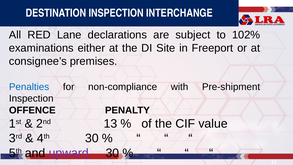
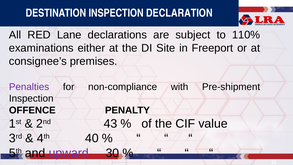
INTERCHANGE: INTERCHANGE -> DECLARATION
102%: 102% -> 110%
Penalties colour: blue -> purple
13: 13 -> 43
4th 30: 30 -> 40
